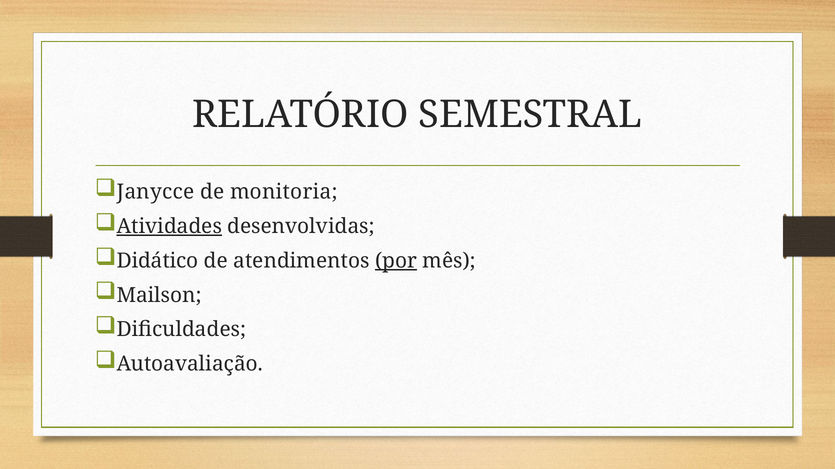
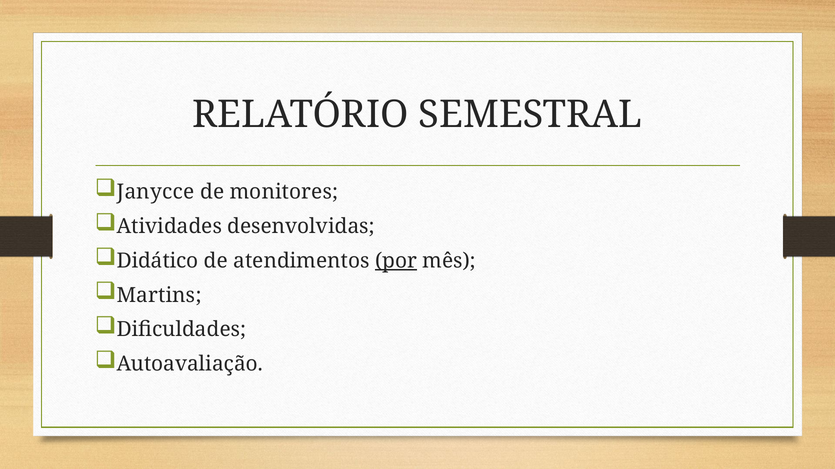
monitoria: monitoria -> monitores
Atividades underline: present -> none
Mailson: Mailson -> Martins
